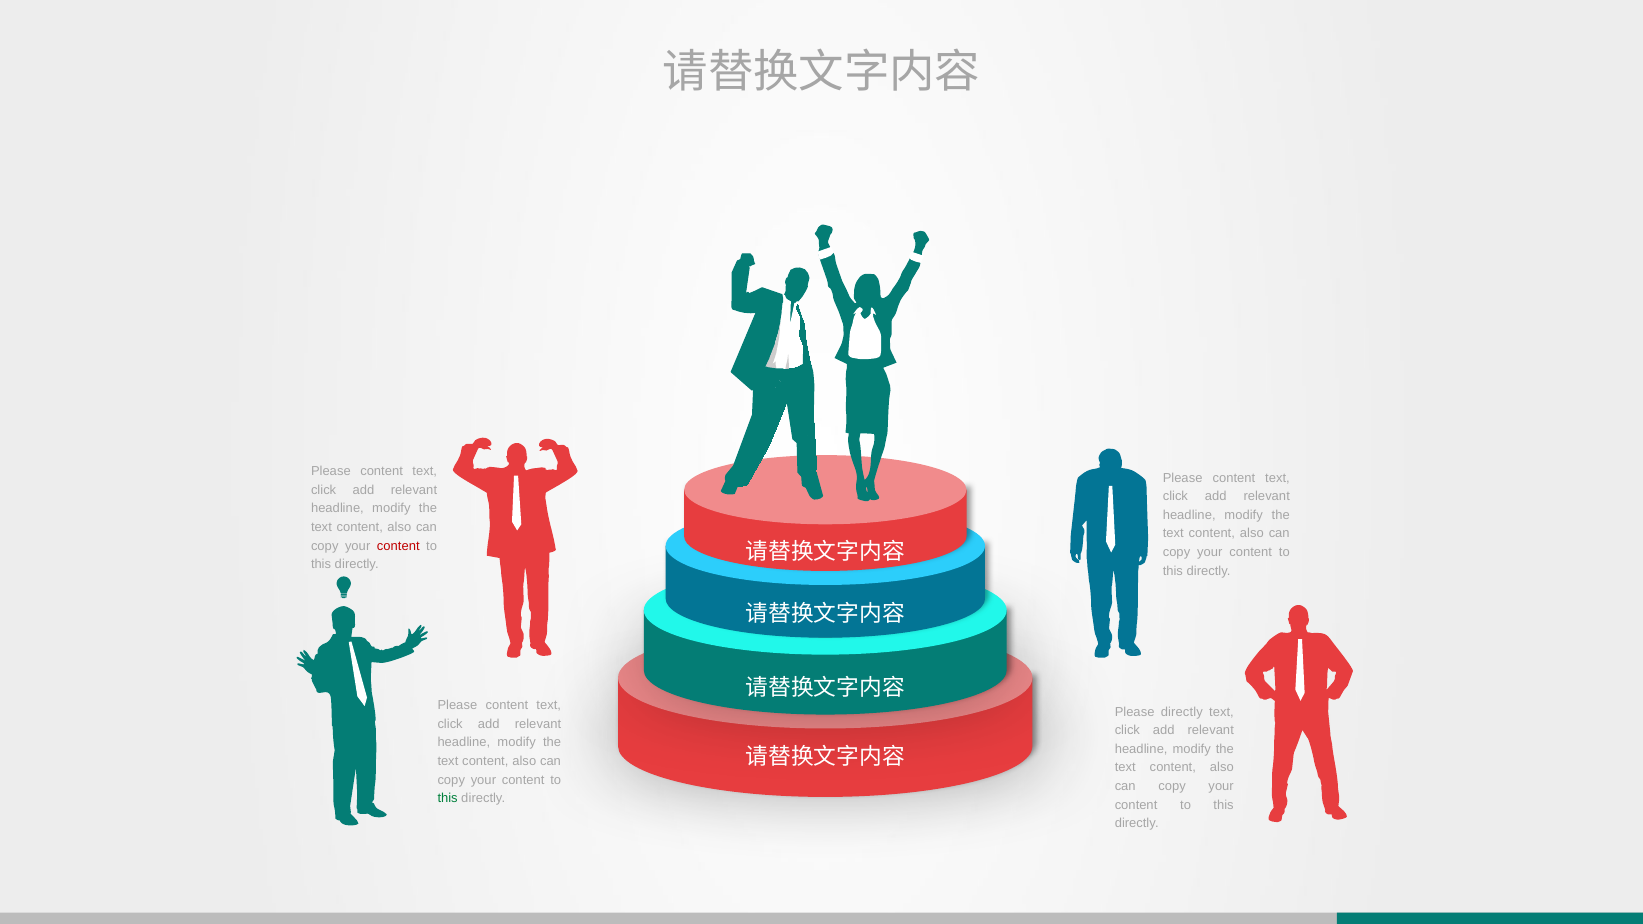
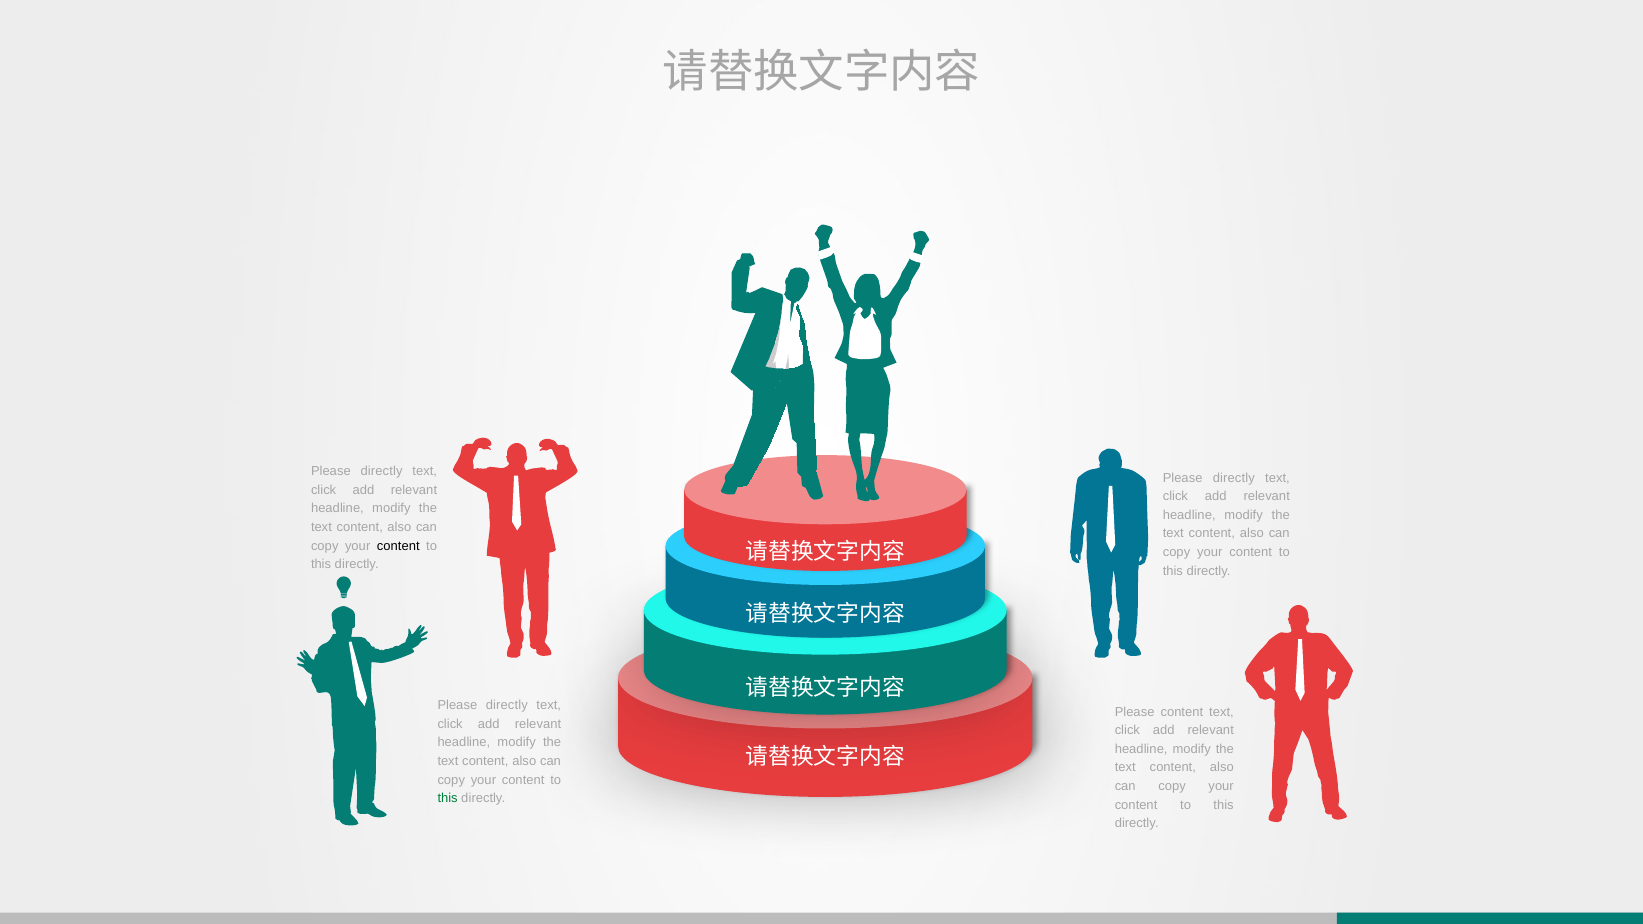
content at (382, 471): content -> directly
content at (1234, 478): content -> directly
content at (398, 546) colour: red -> black
content at (507, 706): content -> directly
Please directly: directly -> content
